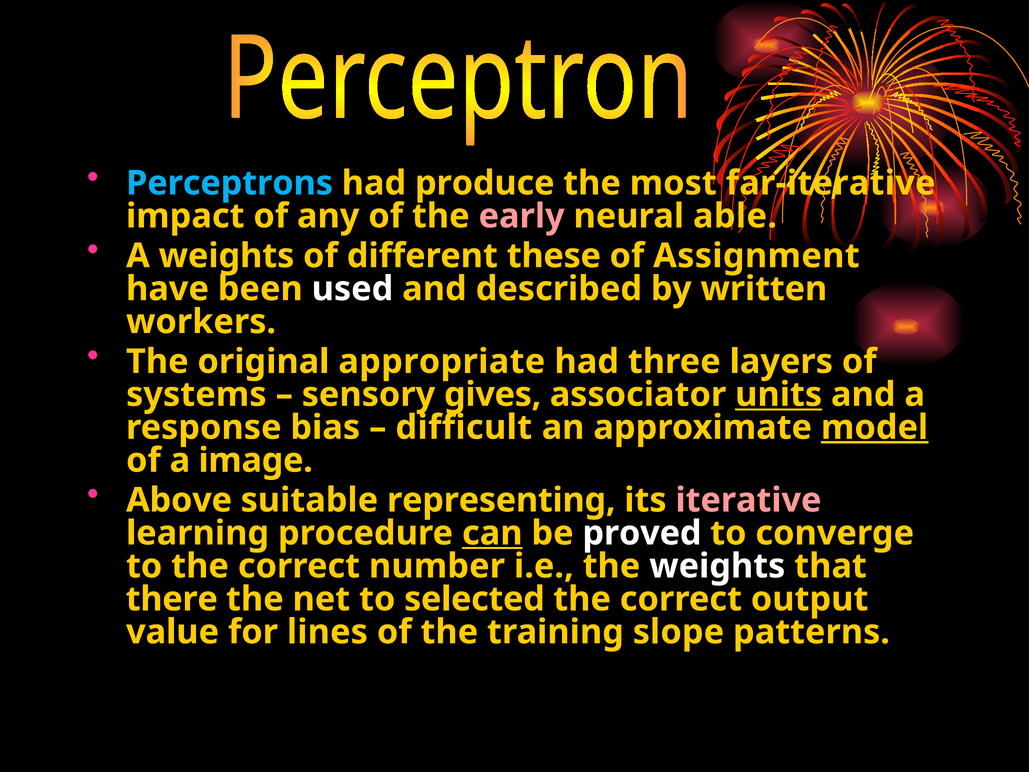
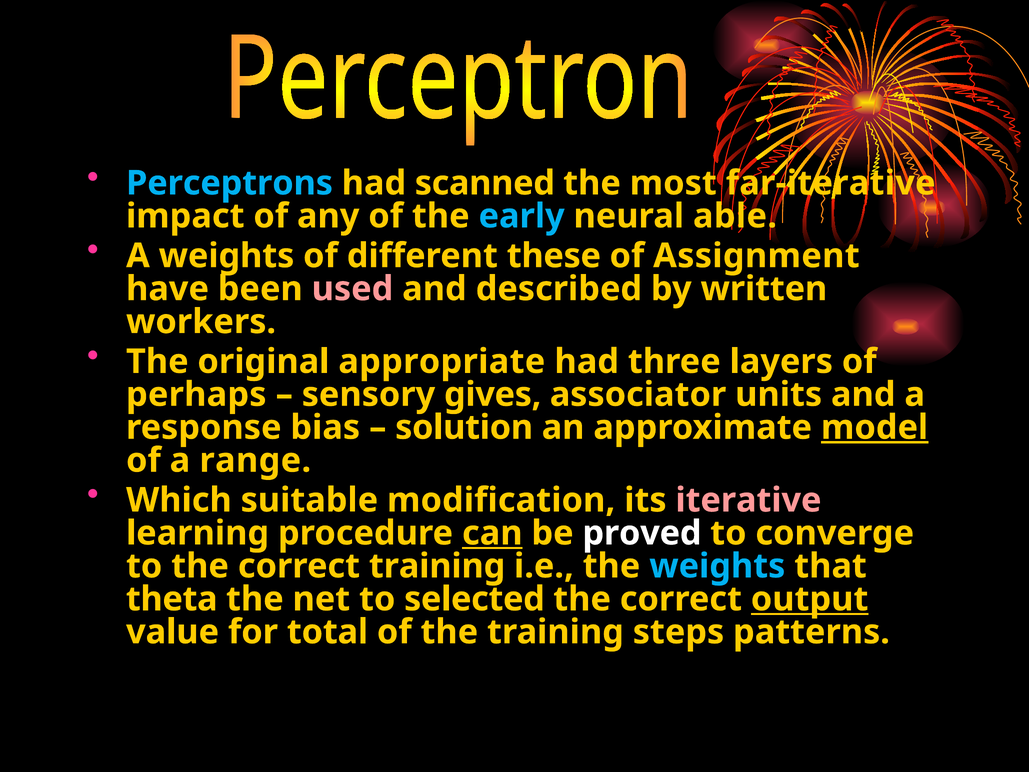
produce: produce -> scanned
early colour: pink -> light blue
used colour: white -> pink
systems: systems -> perhaps
units underline: present -> none
difficult: difficult -> solution
image: image -> range
Above: Above -> Which
representing: representing -> modification
correct number: number -> training
weights at (717, 566) colour: white -> light blue
there: there -> theta
output underline: none -> present
lines: lines -> total
slope: slope -> steps
